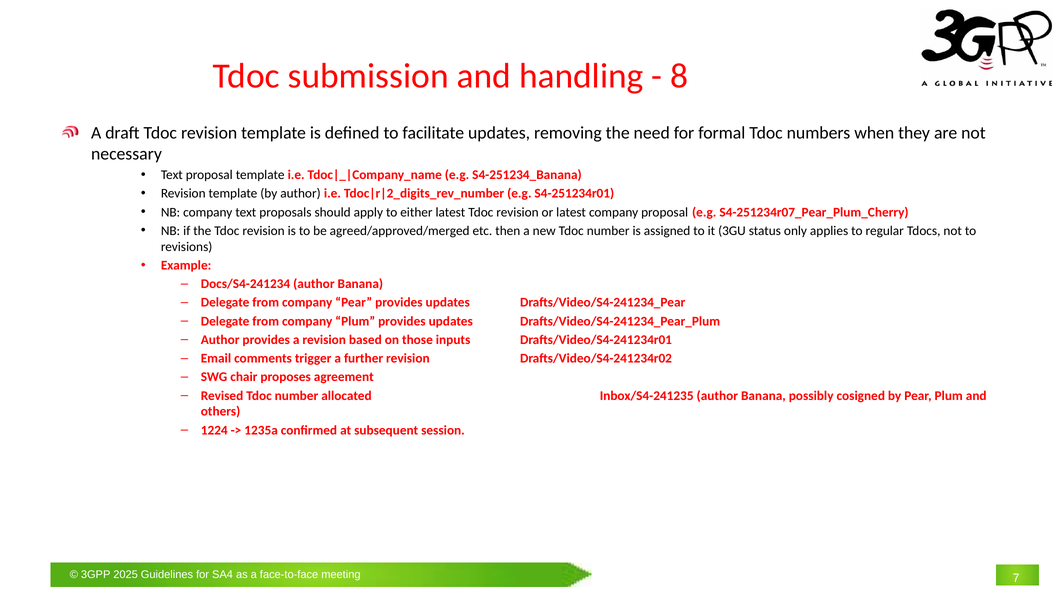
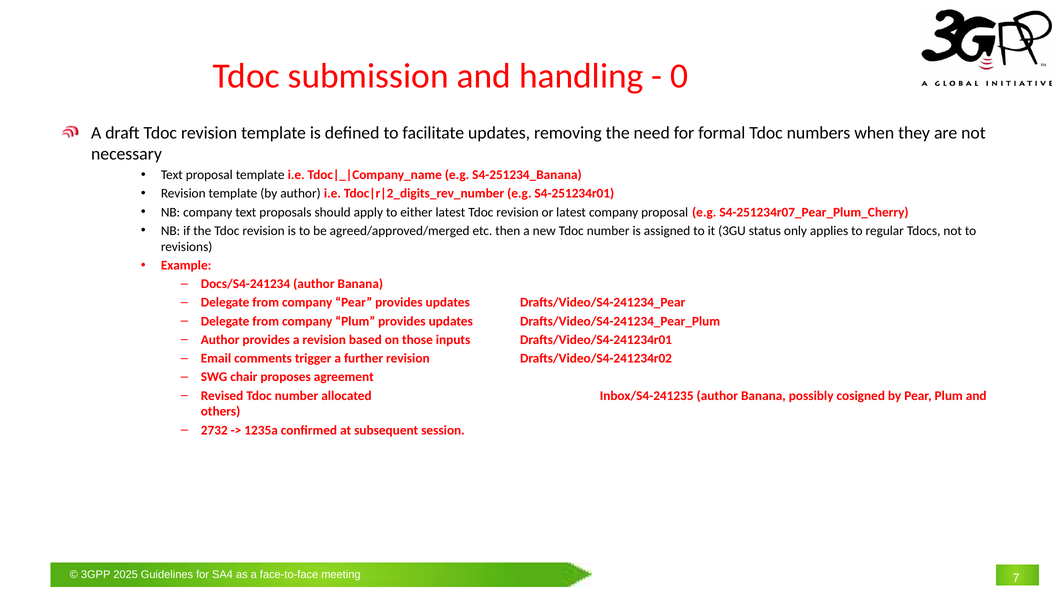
8: 8 -> 0
1224: 1224 -> 2732
